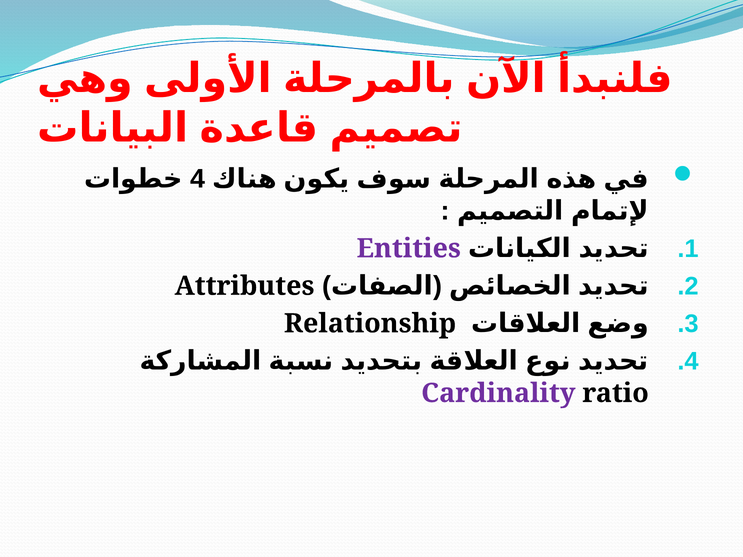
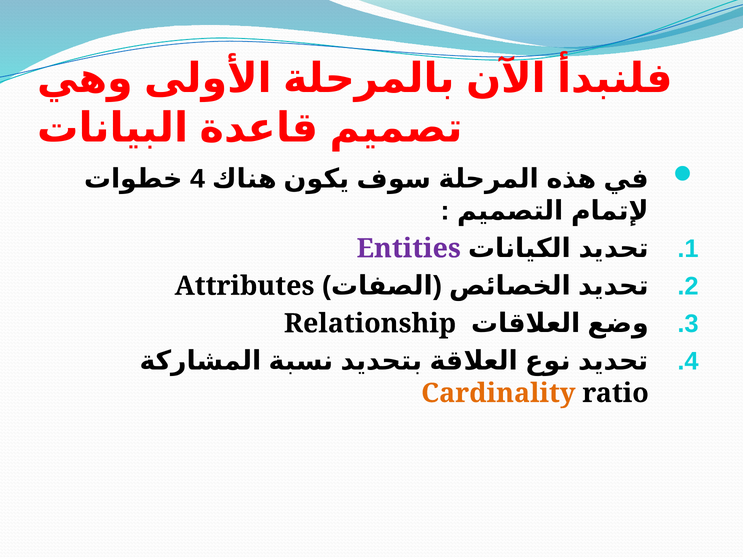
Cardinality colour: purple -> orange
